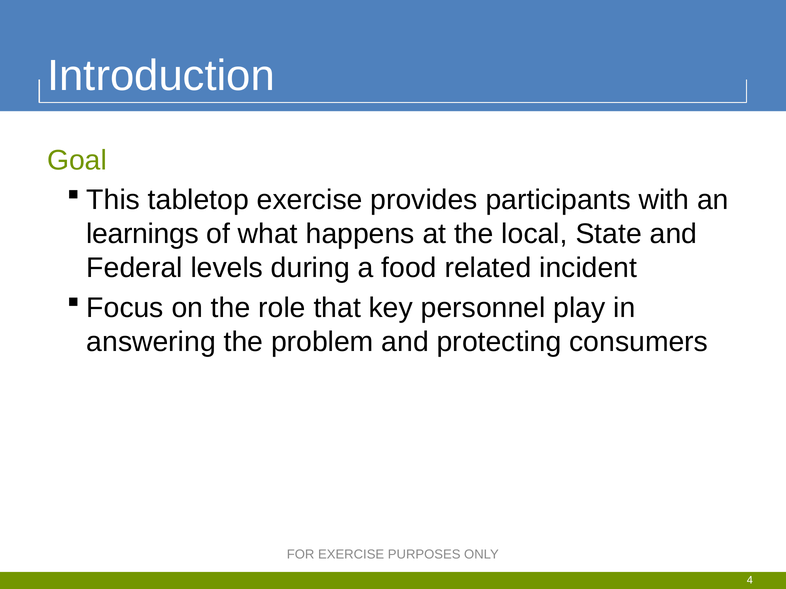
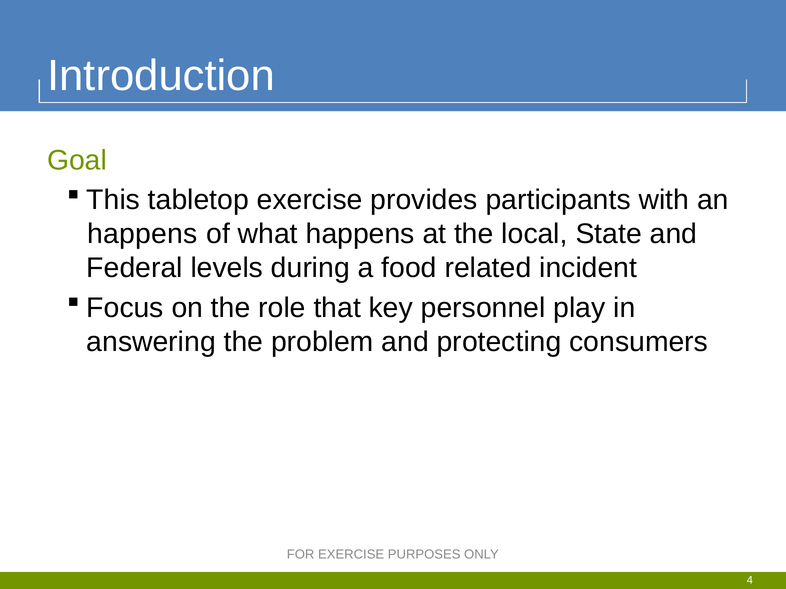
learnings at (143, 234): learnings -> happens
